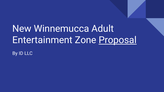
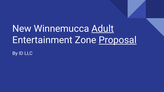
Adult underline: none -> present
